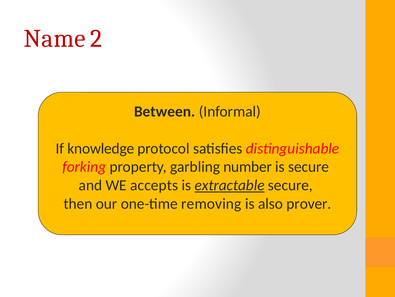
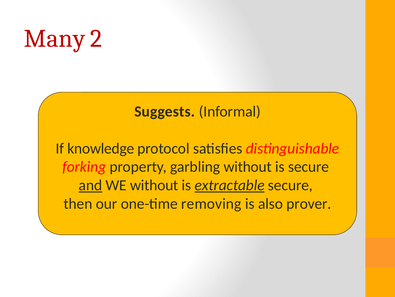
Name: Name -> Many
Between: Between -> Suggests
garbling number: number -> without
and underline: none -> present
WE accepts: accepts -> without
